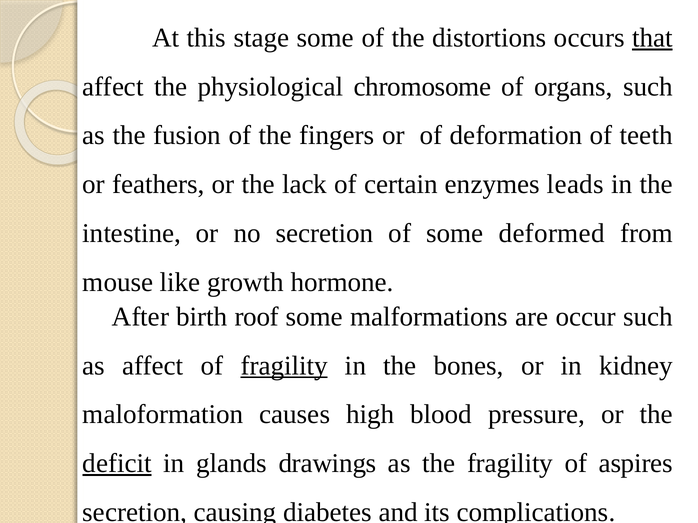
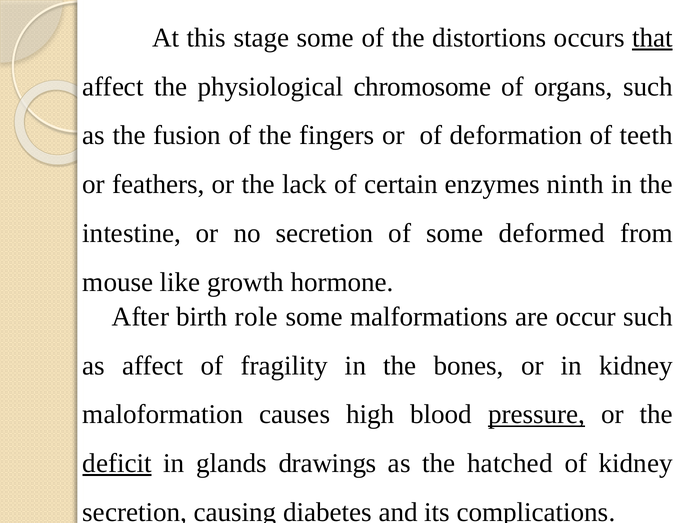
leads: leads -> ninth
roof: roof -> role
fragility at (284, 366) underline: present -> none
pressure underline: none -> present
the fragility: fragility -> hatched
of aspires: aspires -> kidney
